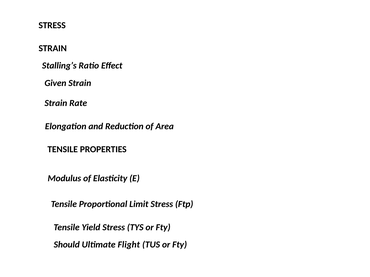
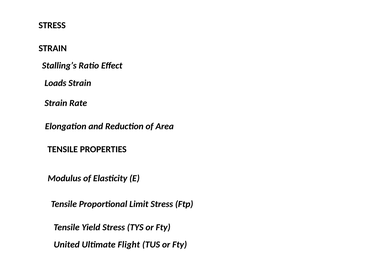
Given: Given -> Loads
Should: Should -> United
